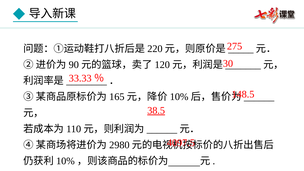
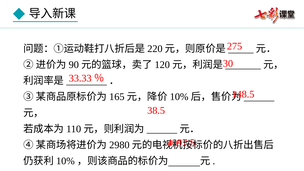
38.5 underline: present -> none
